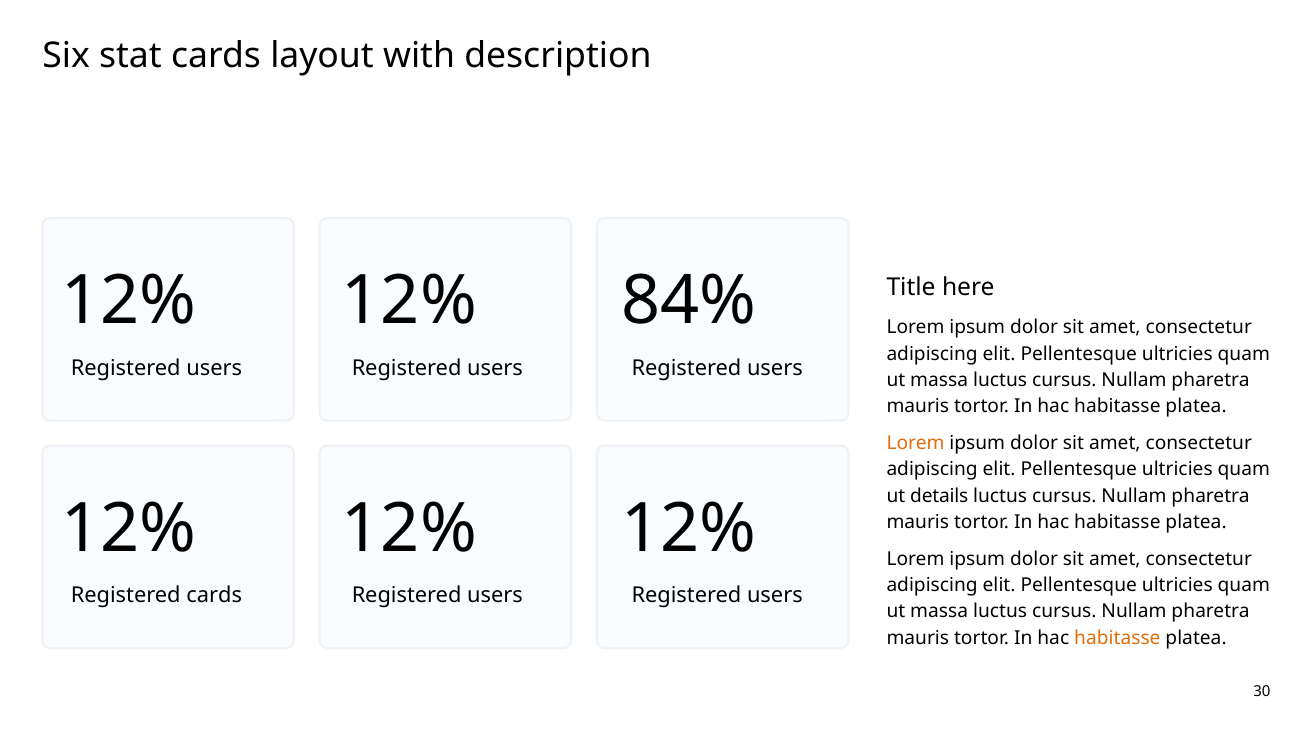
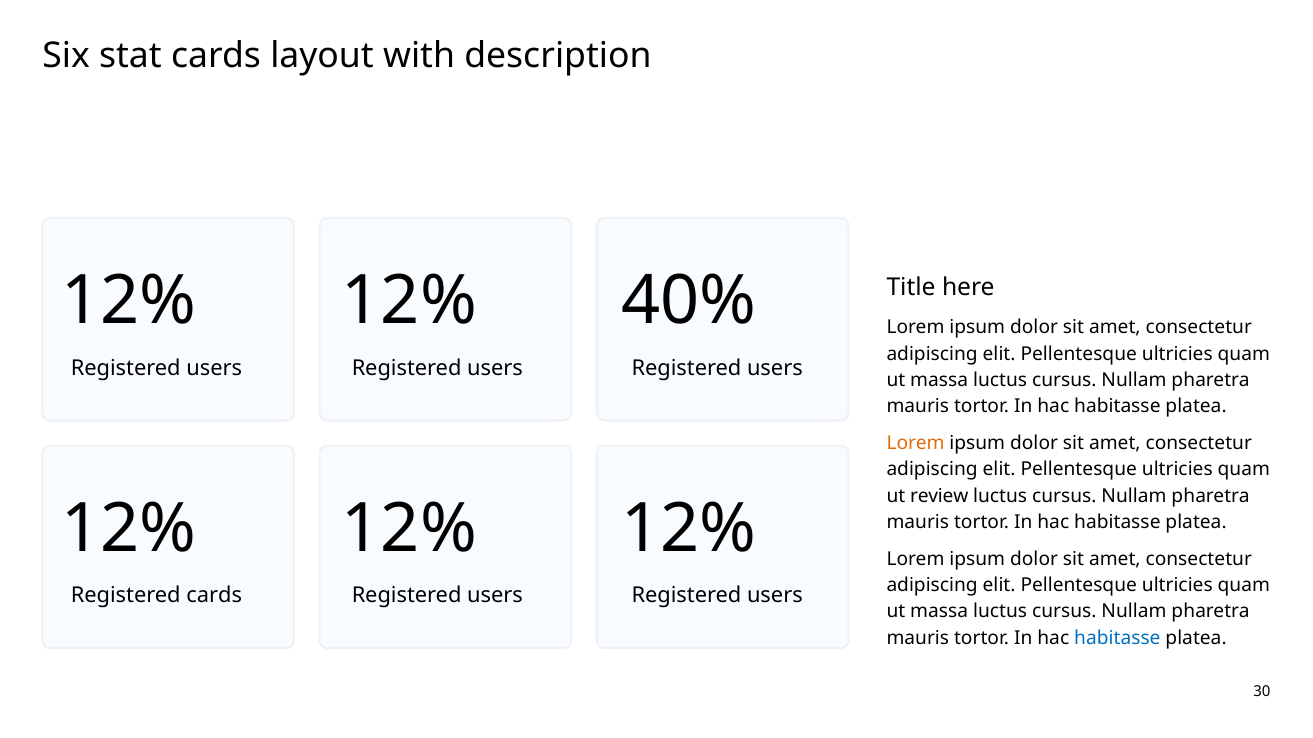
84%: 84% -> 40%
details: details -> review
habitasse at (1117, 638) colour: orange -> blue
